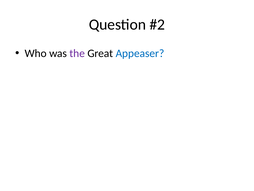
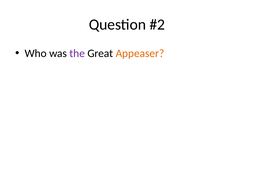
Appeaser colour: blue -> orange
